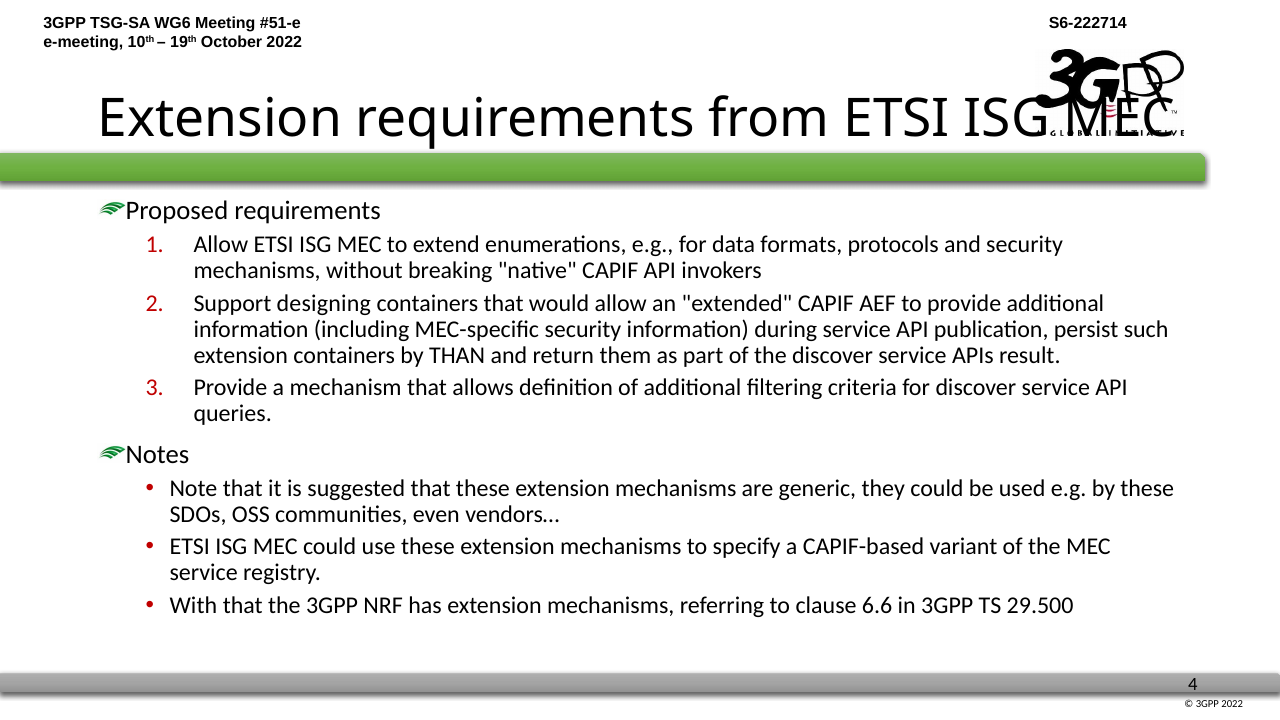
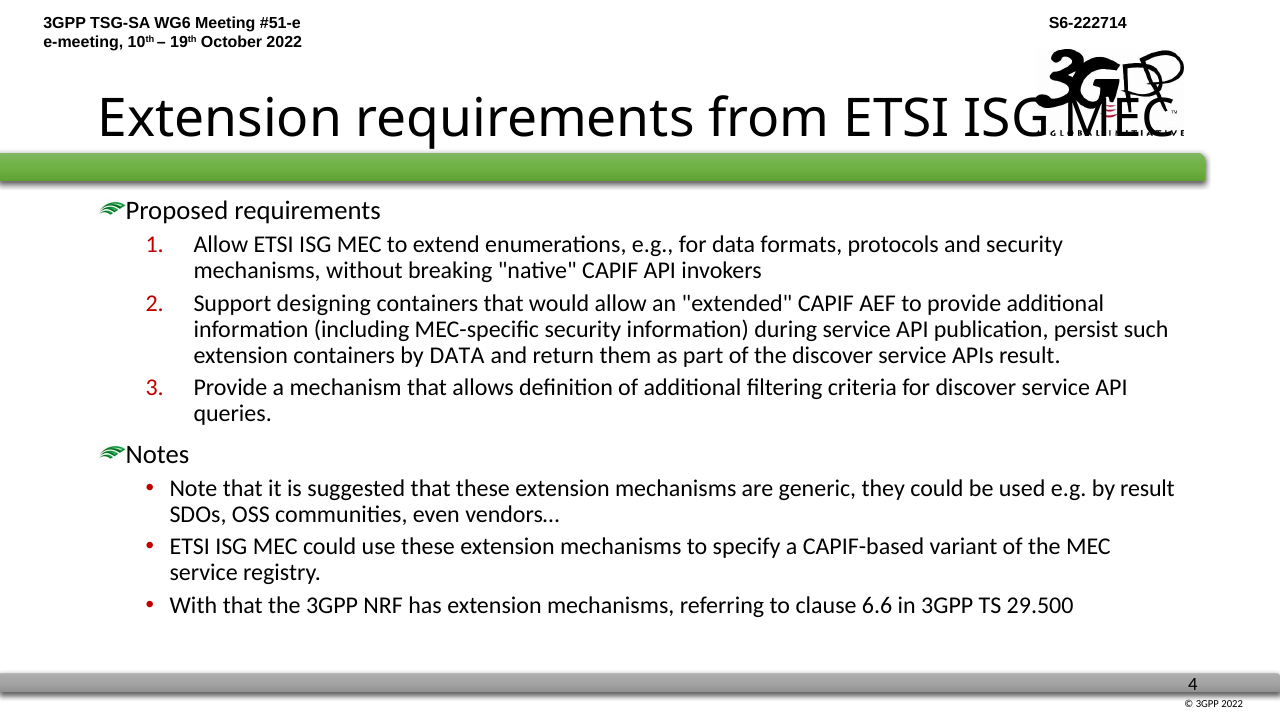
by THAN: THAN -> DATA
by these: these -> result
